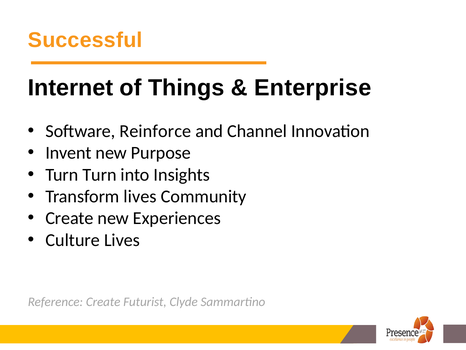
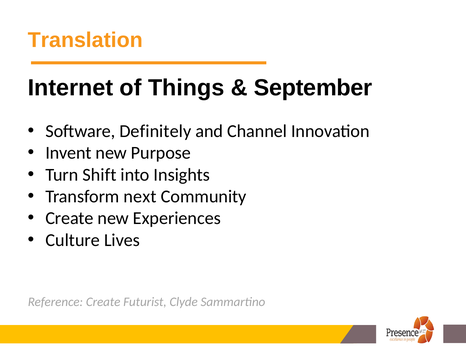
Successful: Successful -> Translation
Enterprise: Enterprise -> September
Reinforce: Reinforce -> Definitely
Turn Turn: Turn -> Shift
Transform lives: lives -> next
